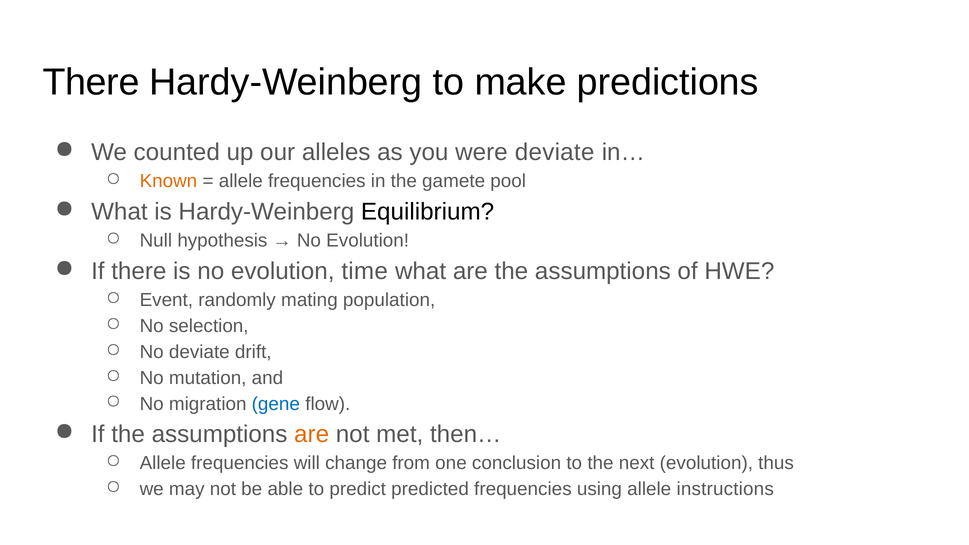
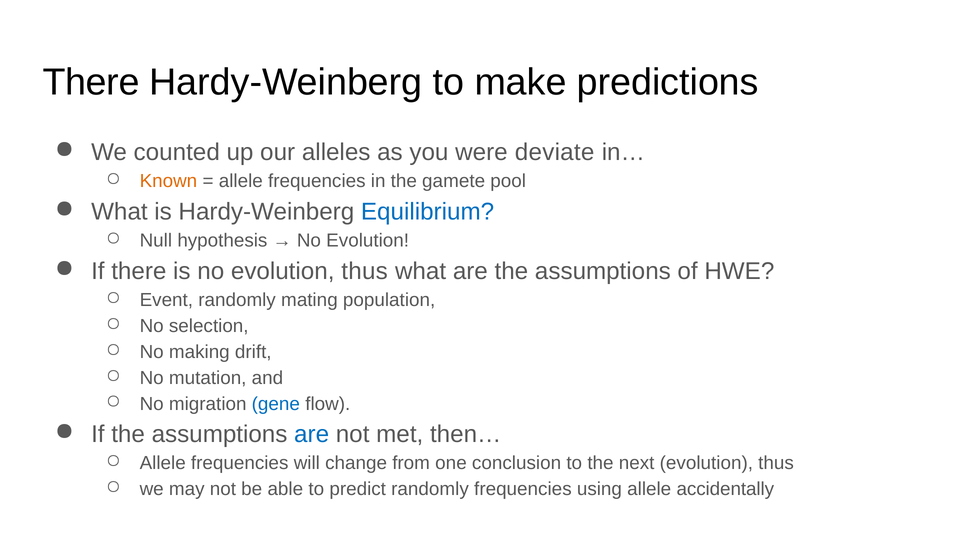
Equilibrium colour: black -> blue
no evolution time: time -> thus
No deviate: deviate -> making
are at (312, 435) colour: orange -> blue
predict predicted: predicted -> randomly
instructions: instructions -> accidentally
